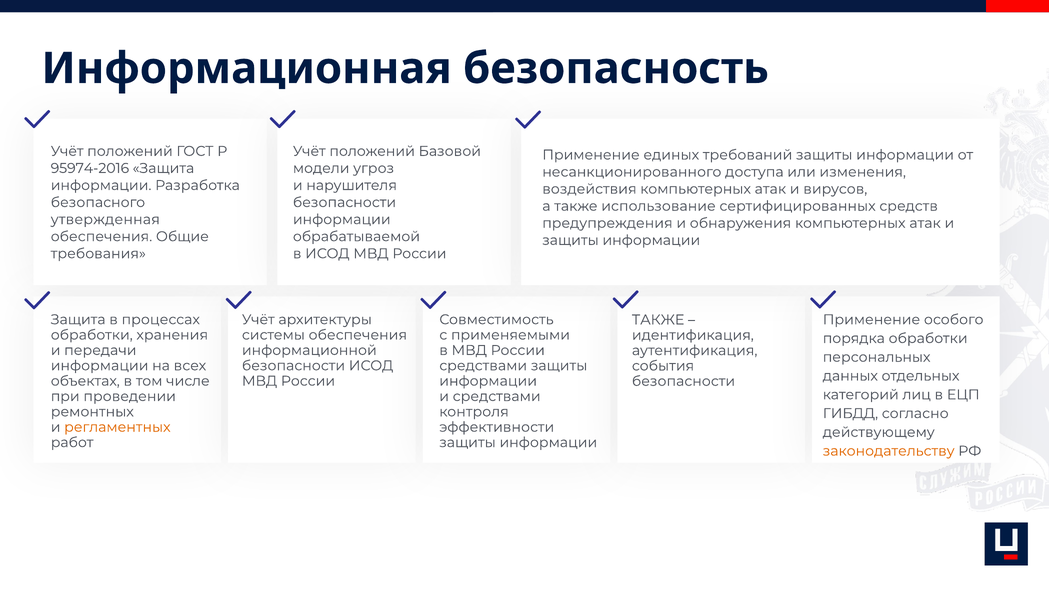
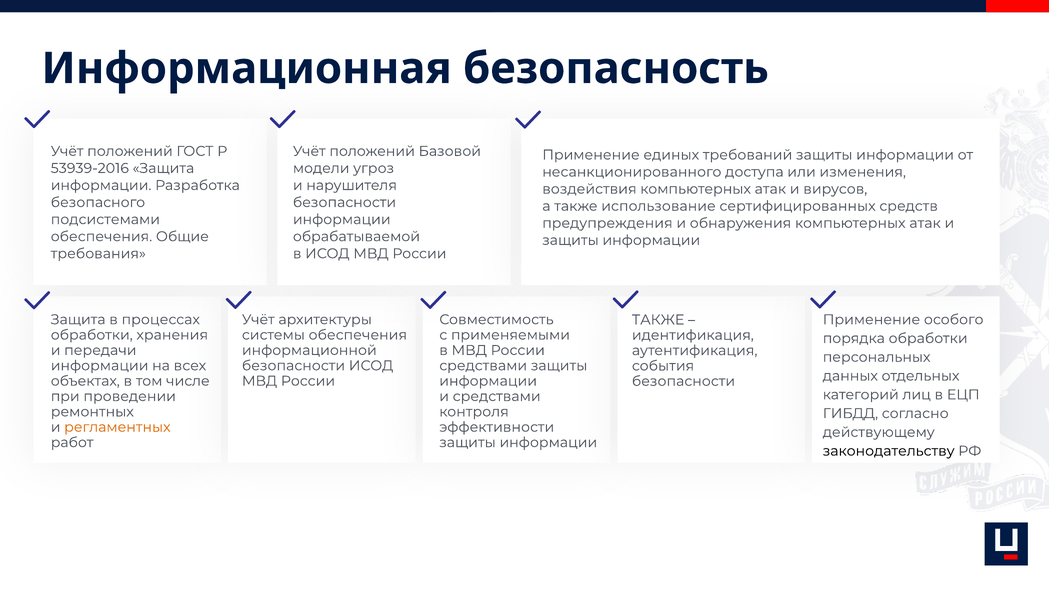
95974-2016: 95974-2016 -> 53939-2016
утвержденная: утвержденная -> подсистемами
законодательству colour: orange -> black
